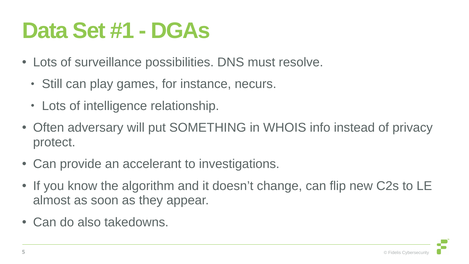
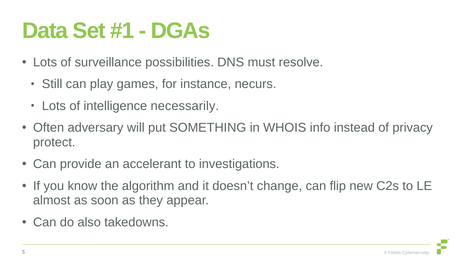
relationship: relationship -> necessarily
